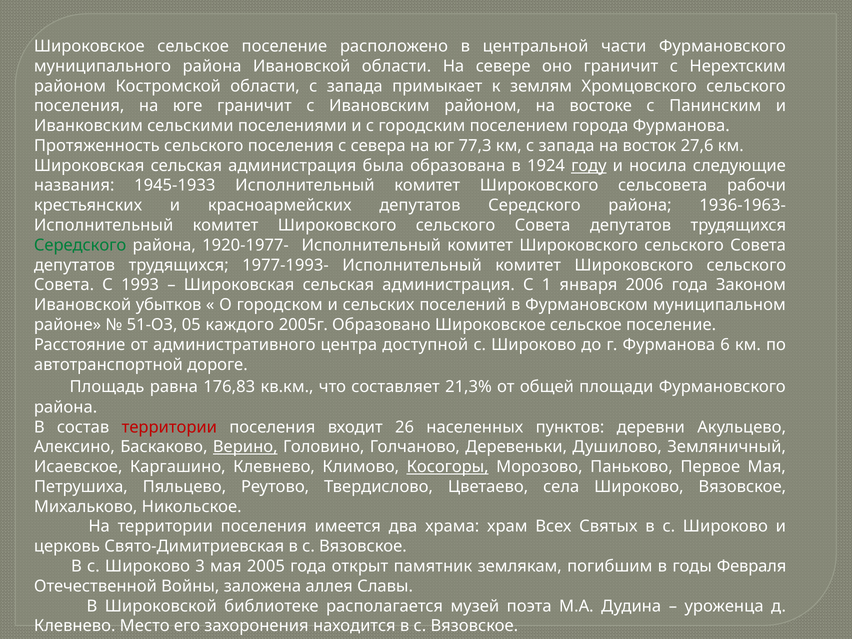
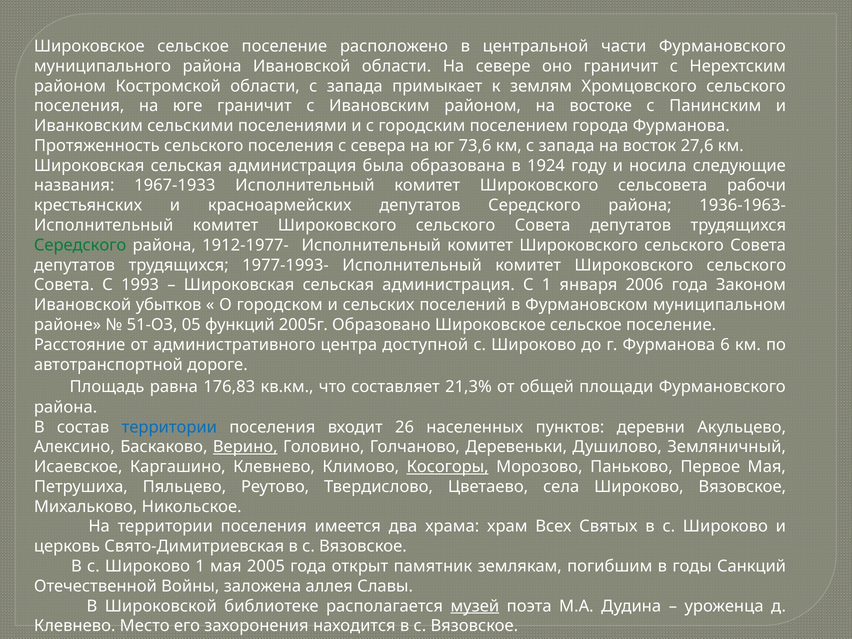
77,3: 77,3 -> 73,6
году underline: present -> none
1945-1933: 1945-1933 -> 1967-1933
1920-1977-: 1920-1977- -> 1912-1977-
каждого: каждого -> функций
территории at (169, 427) colour: red -> blue
Широково 3: 3 -> 1
Февраля: Февраля -> Санкций
музей underline: none -> present
